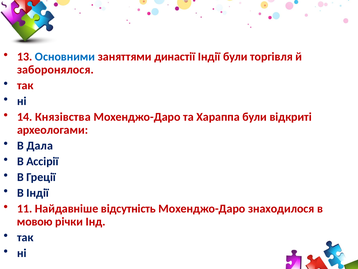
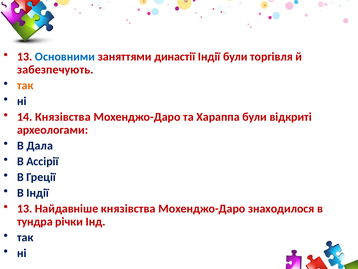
заборонялося: заборонялося -> забезпечують
так at (25, 85) colour: red -> orange
11 at (25, 208): 11 -> 13
Найдавніше відсутність: відсутність -> князівства
мовою: мовою -> тундра
